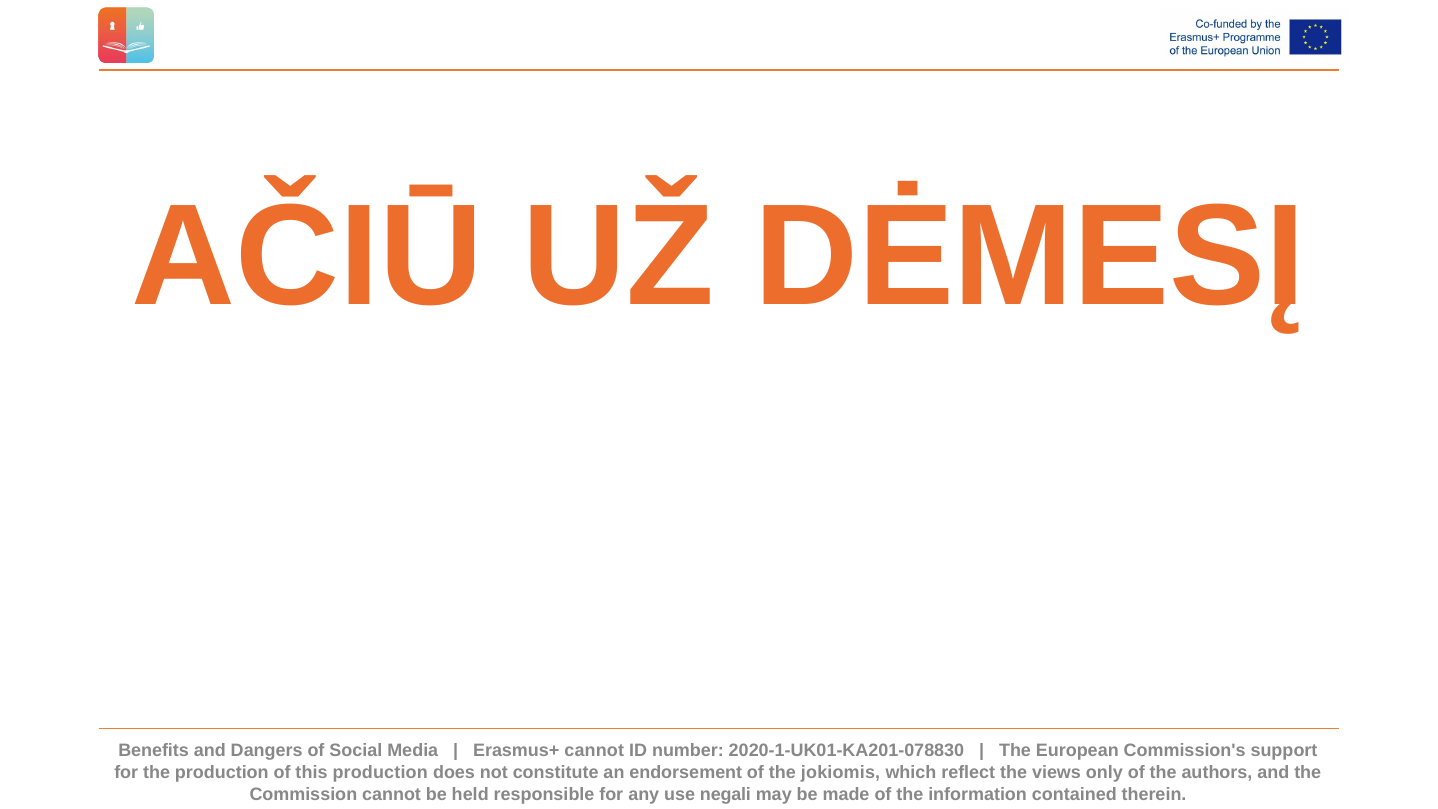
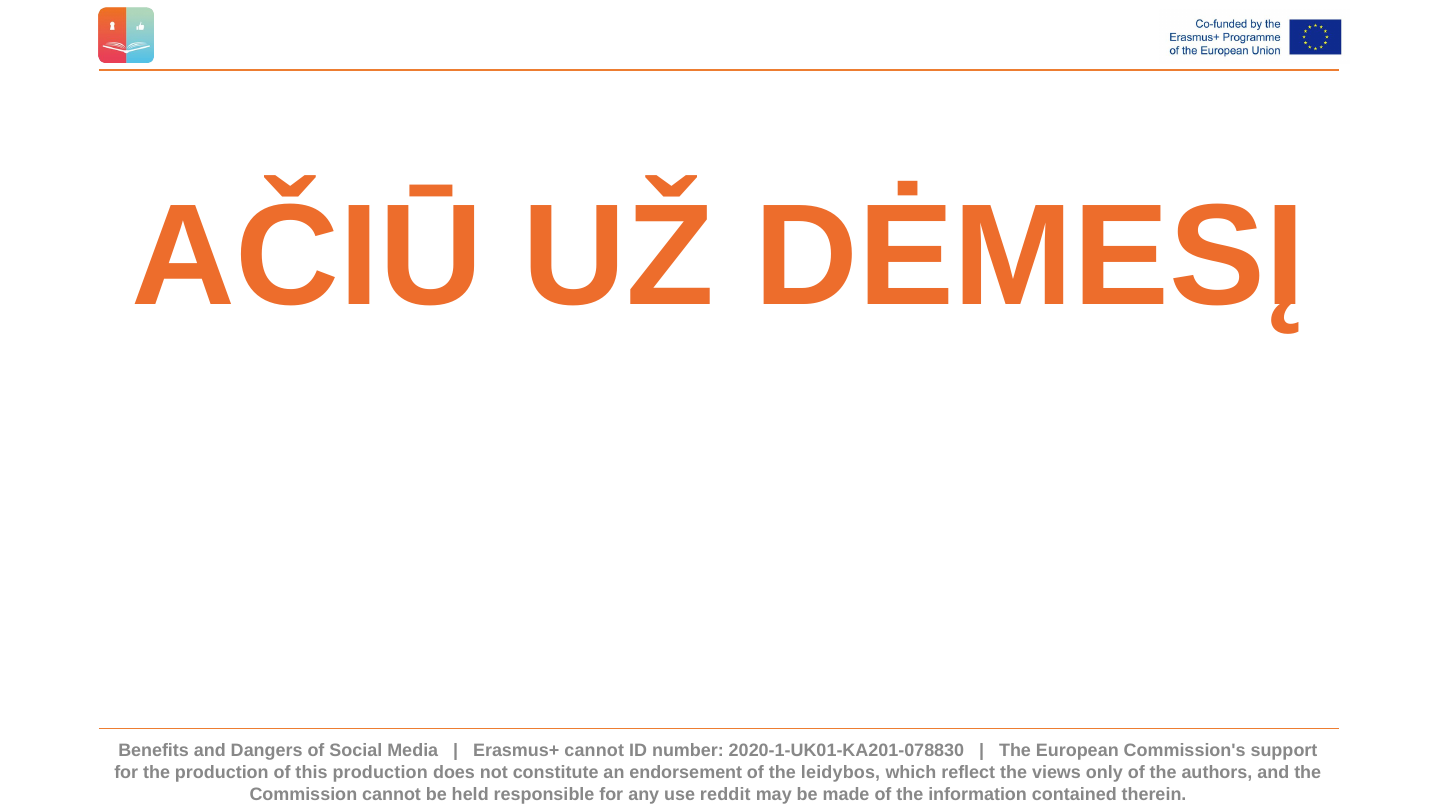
jokiomis: jokiomis -> leidybos
negali: negali -> reddit
